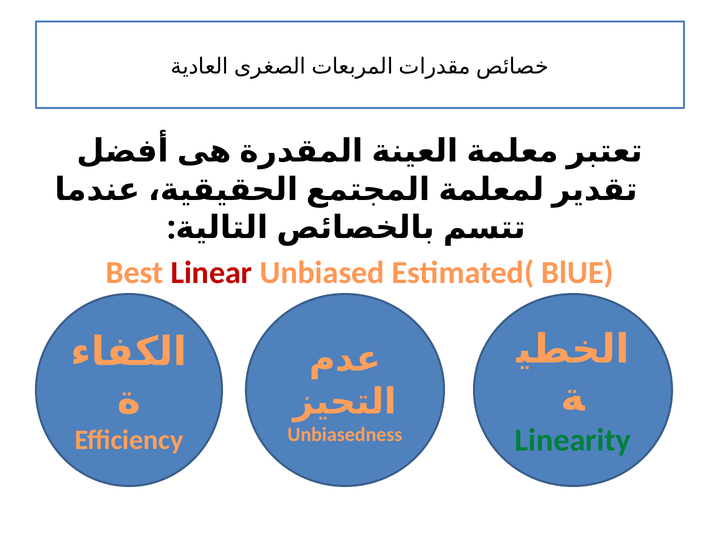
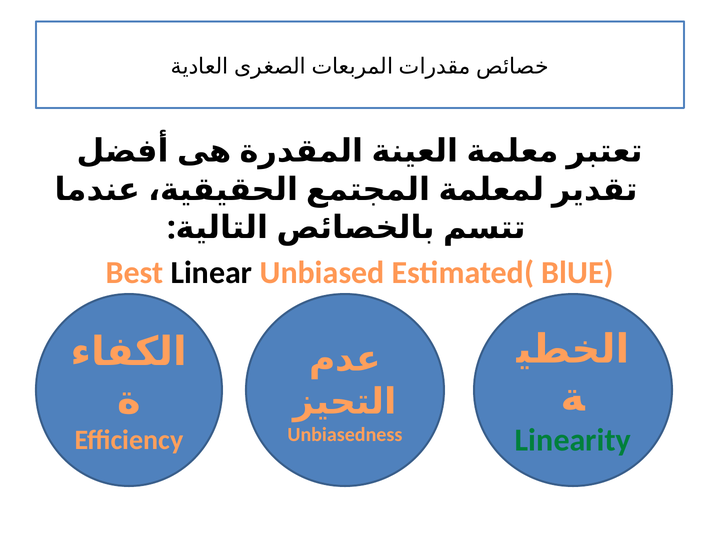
Linear colour: red -> black
